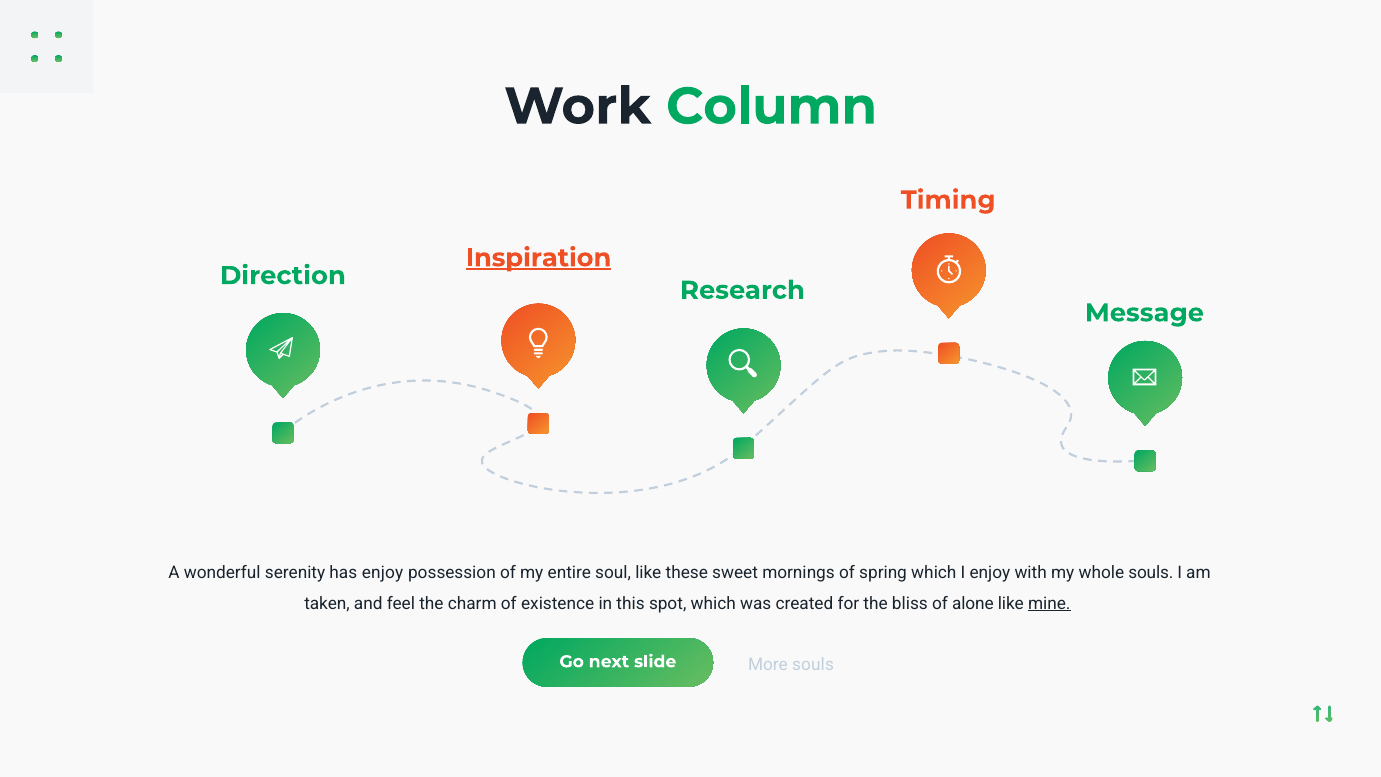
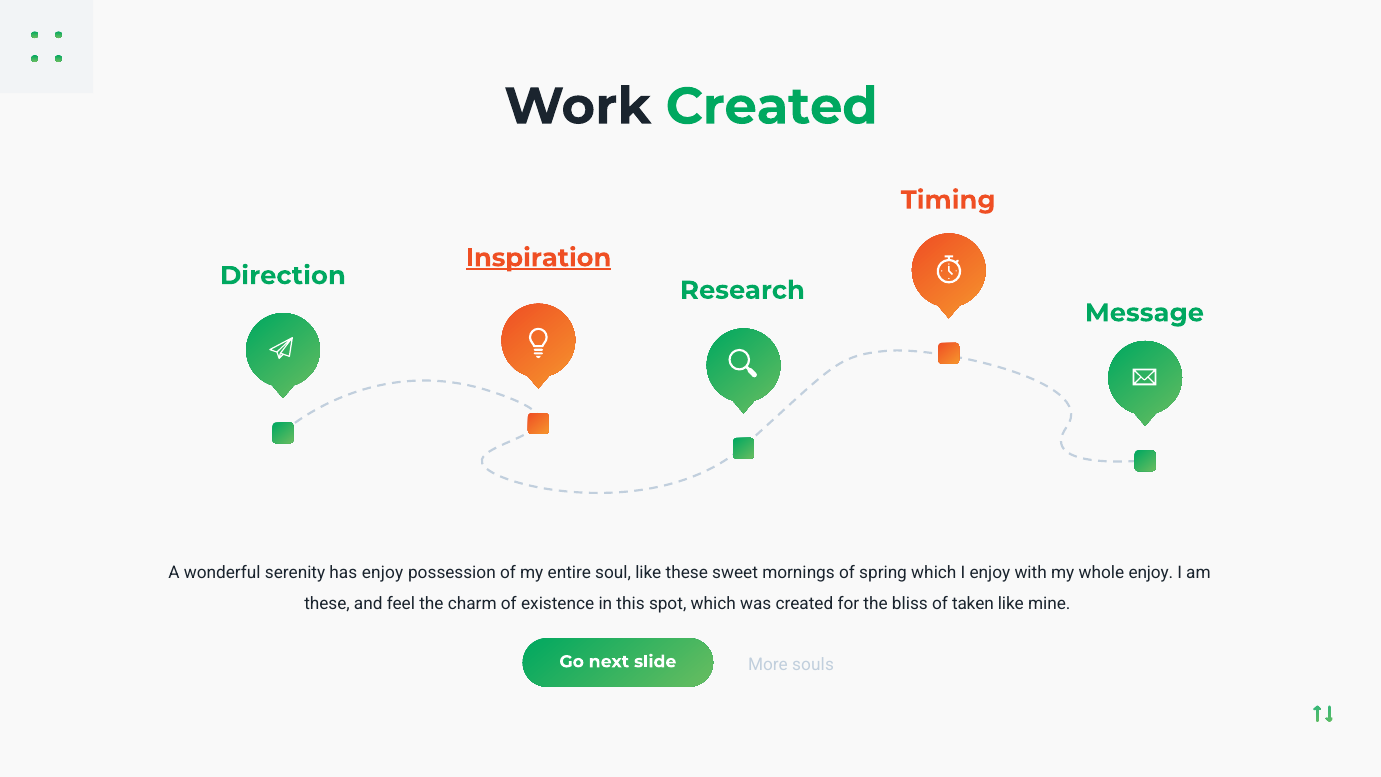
Work Column: Column -> Created
whole souls: souls -> enjoy
taken at (327, 603): taken -> these
alone: alone -> taken
mine underline: present -> none
